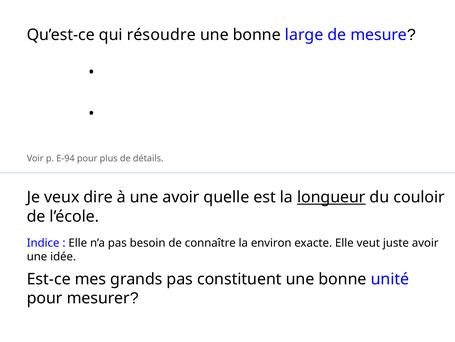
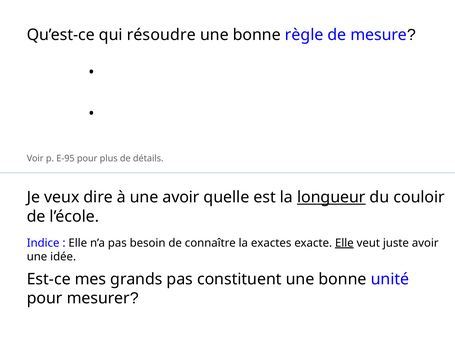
large: large -> règle
E-94: E-94 -> E-95
environ: environ -> exactes
Elle at (344, 242) underline: none -> present
